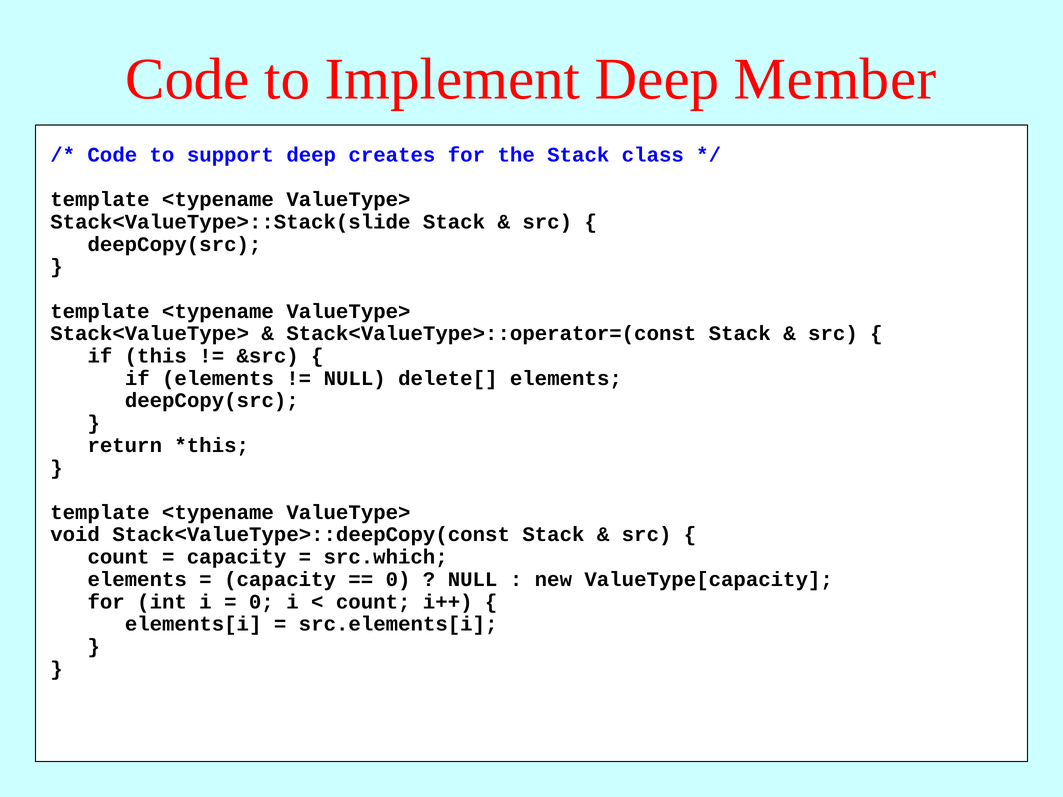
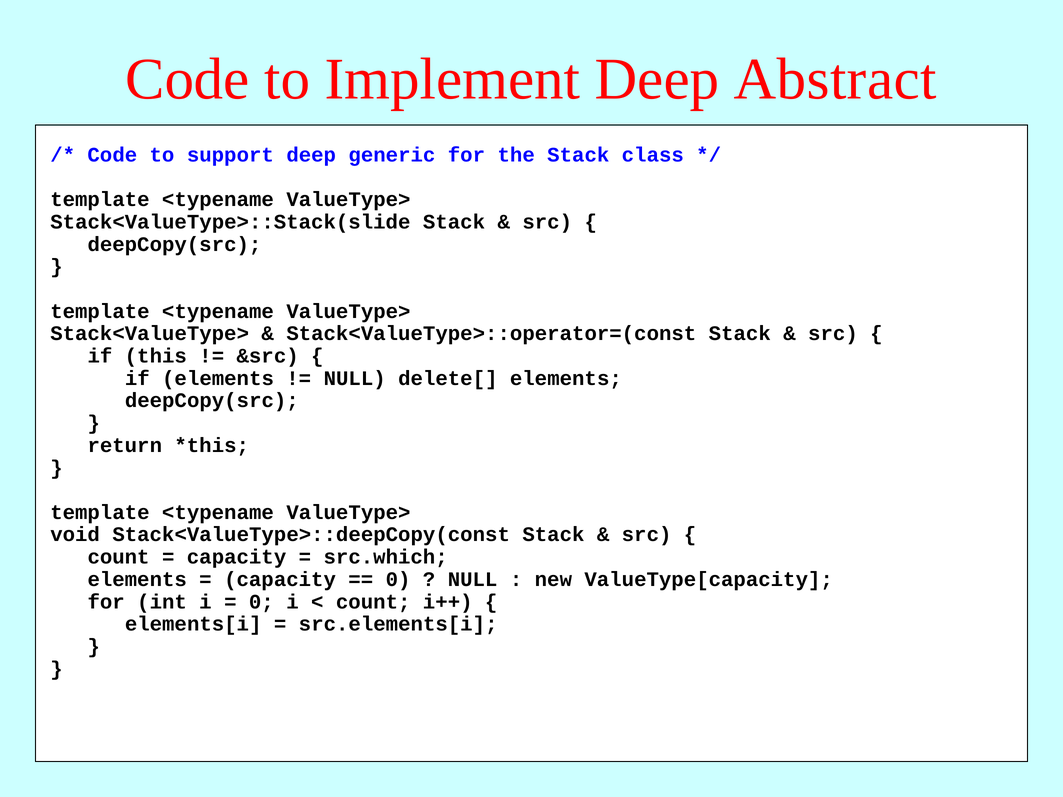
Member: Member -> Abstract
creates: creates -> generic
